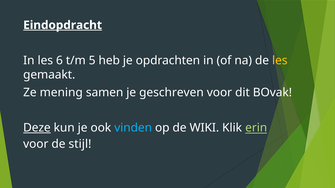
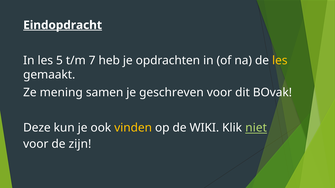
6: 6 -> 5
5: 5 -> 7
Deze underline: present -> none
vinden colour: light blue -> yellow
erin: erin -> niet
stijl: stijl -> zijn
